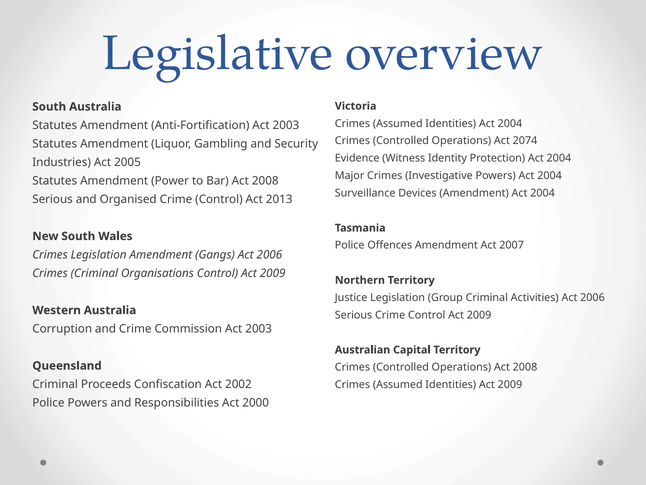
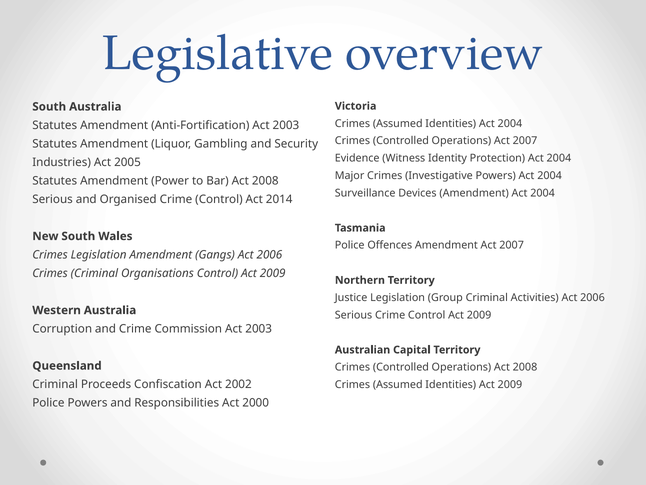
Operations Act 2074: 2074 -> 2007
2013: 2013 -> 2014
